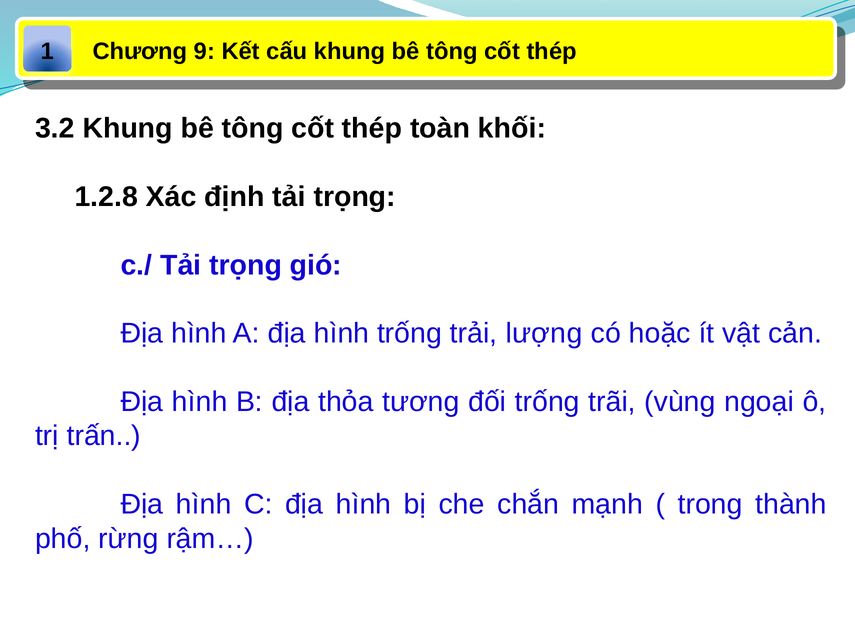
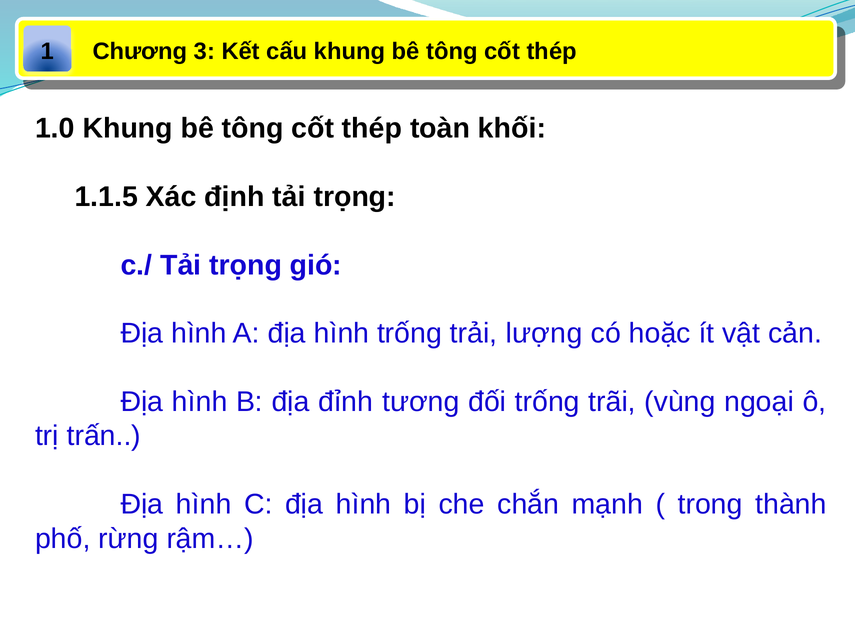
9: 9 -> 3
3.2: 3.2 -> 1.0
1.2.8: 1.2.8 -> 1.1.5
thỏa: thỏa -> đỉnh
